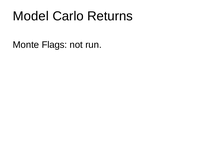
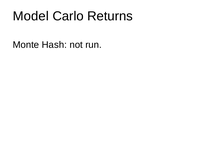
Flags: Flags -> Hash
